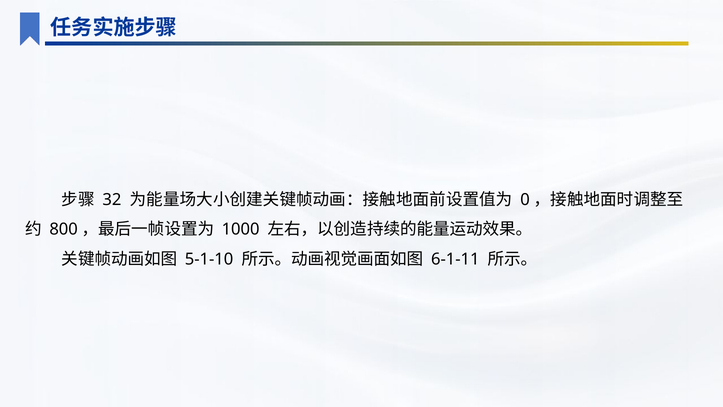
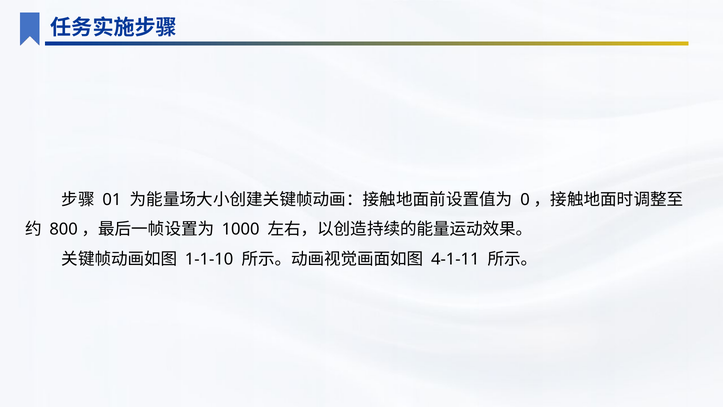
32: 32 -> 01
5-1-10: 5-1-10 -> 1-1-10
6-1-11: 6-1-11 -> 4-1-11
